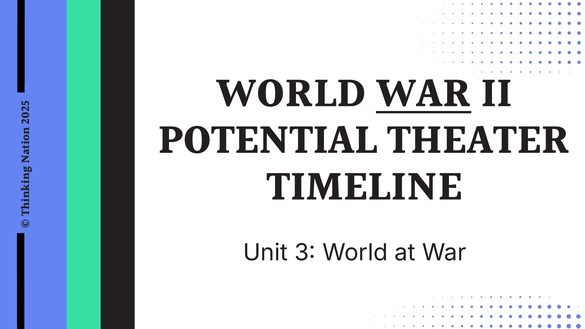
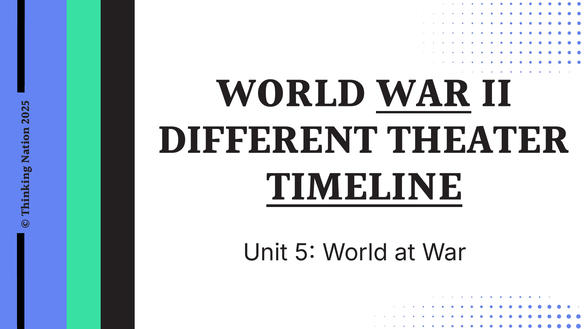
POTENTIAL: POTENTIAL -> DIFFERENT
TIMELINE underline: none -> present
Unit 3: 3 -> 5
